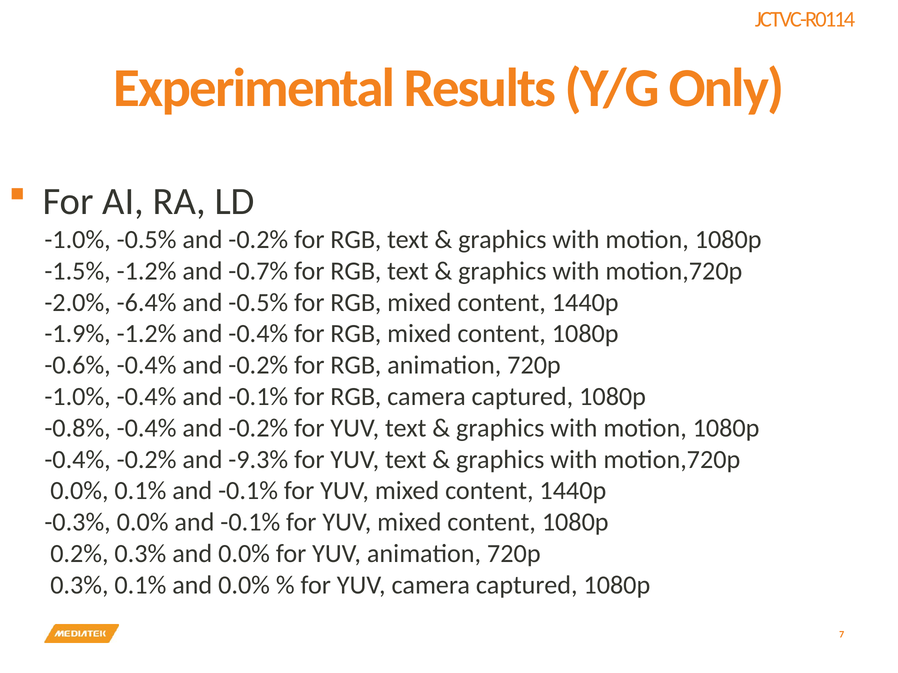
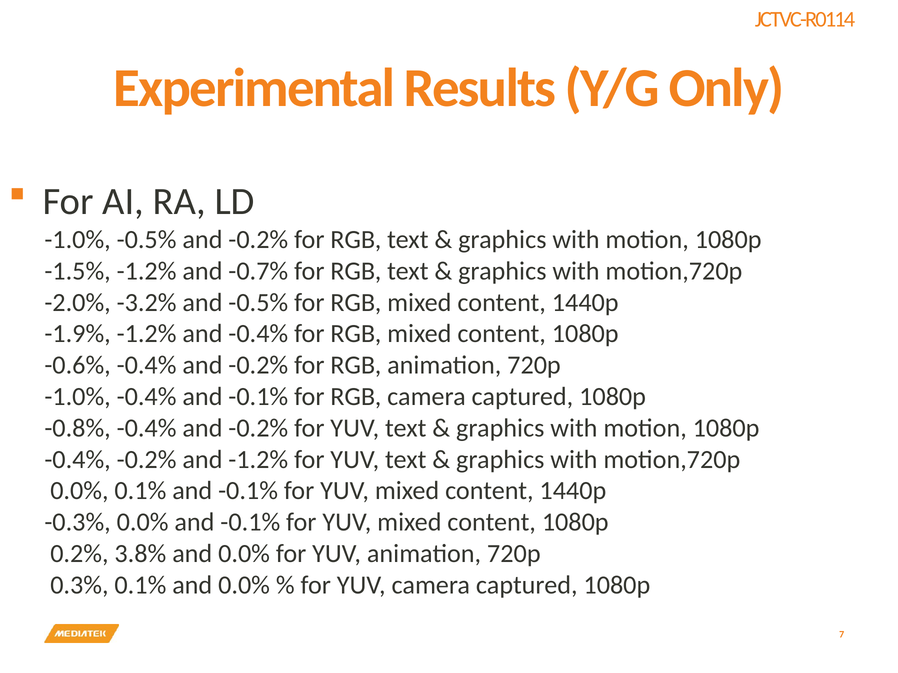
-6.4%: -6.4% -> -3.2%
and -9.3%: -9.3% -> -1.2%
0.2% 0.3%: 0.3% -> 3.8%
